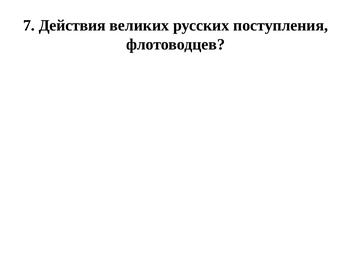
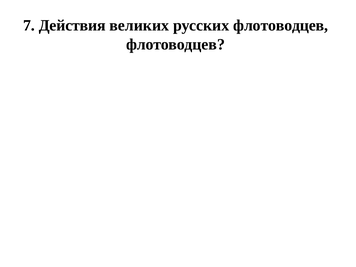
русских поступления: поступления -> флотоводцев
